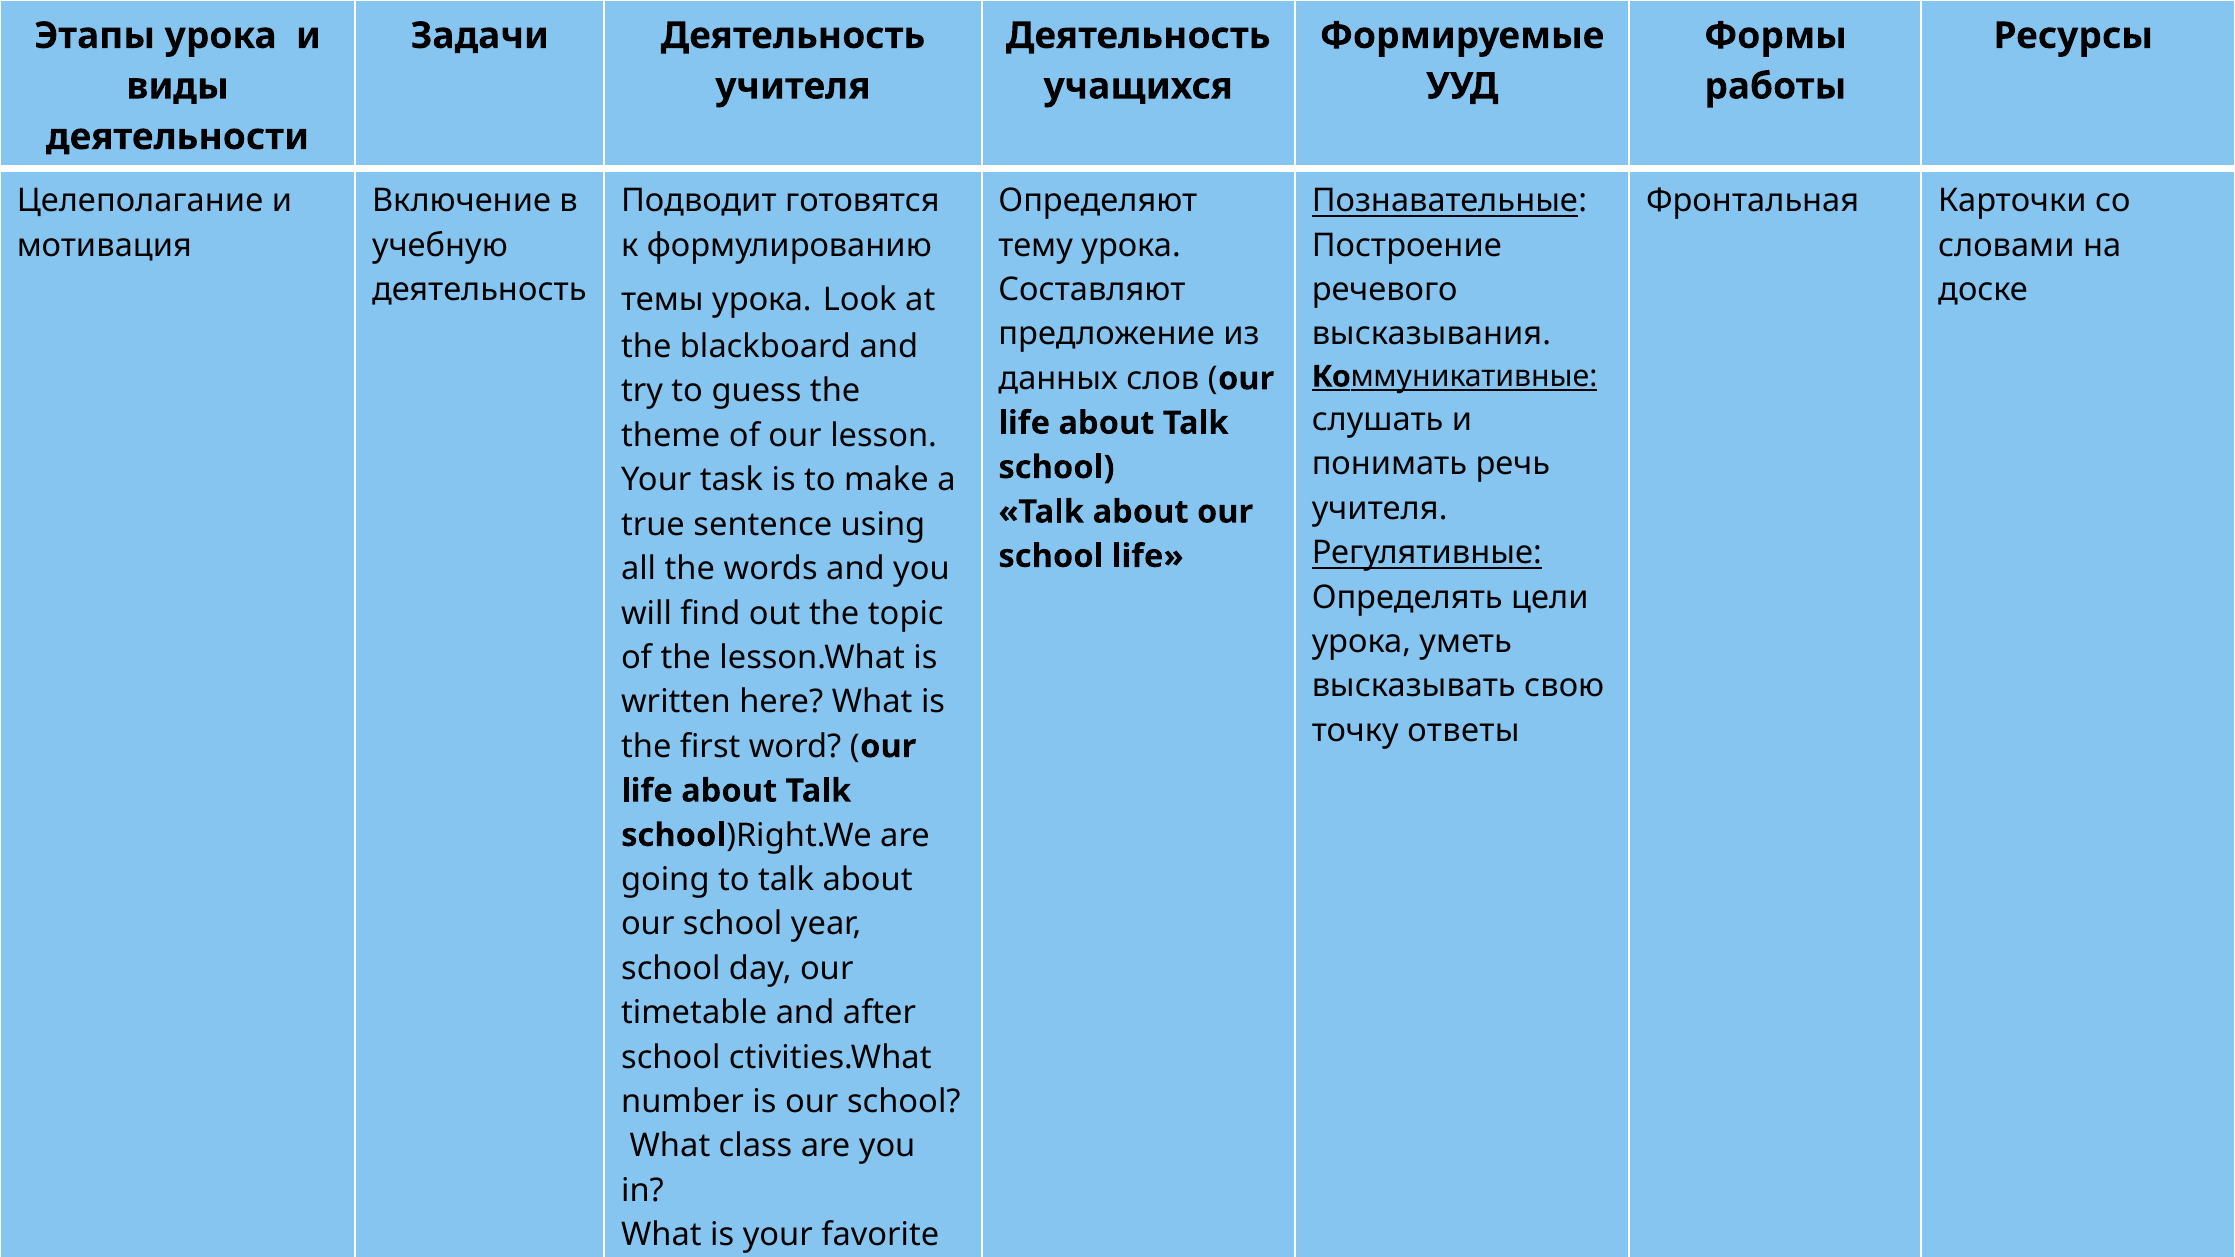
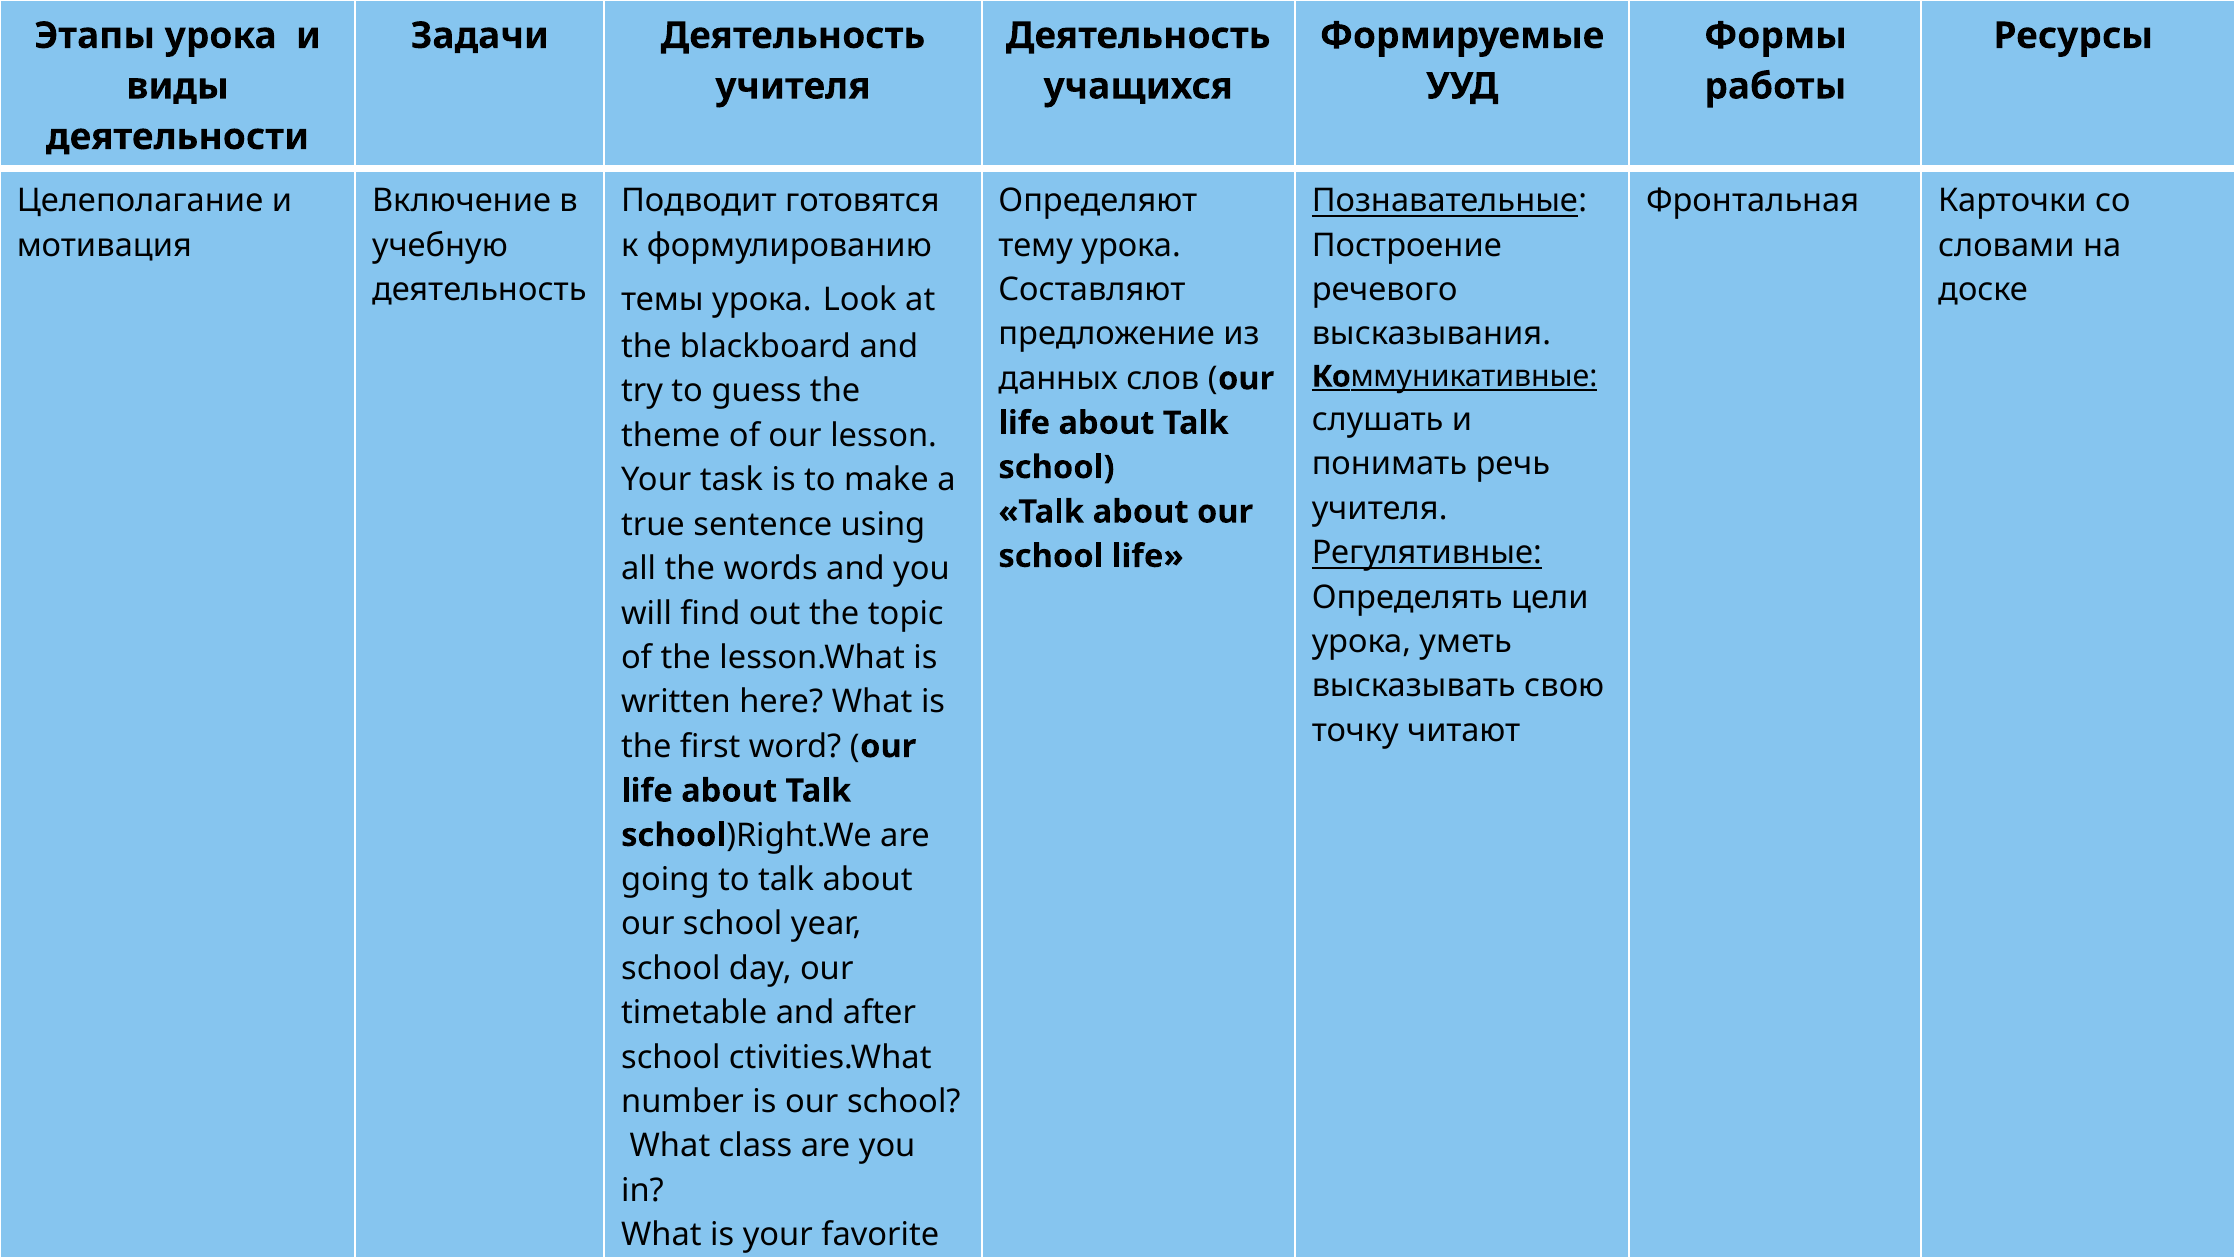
ответы: ответы -> читают
